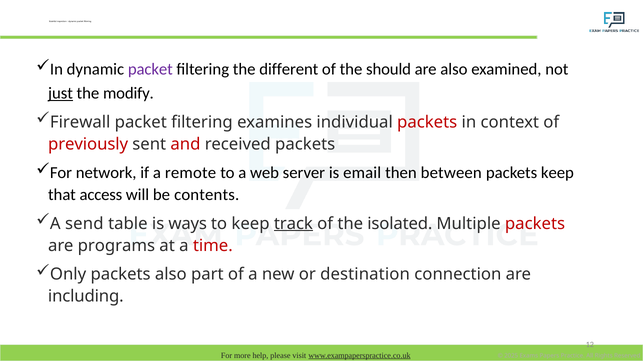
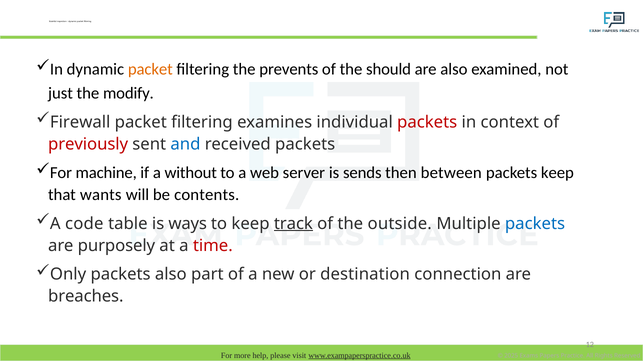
packet at (150, 69) colour: purple -> orange
different: different -> prevents
just underline: present -> none
and colour: red -> blue
network: network -> machine
remote: remote -> without
email: email -> sends
access: access -> wants
send: send -> code
isolated: isolated -> outside
packets at (535, 224) colour: red -> blue
programs: programs -> purposely
including: including -> breaches
